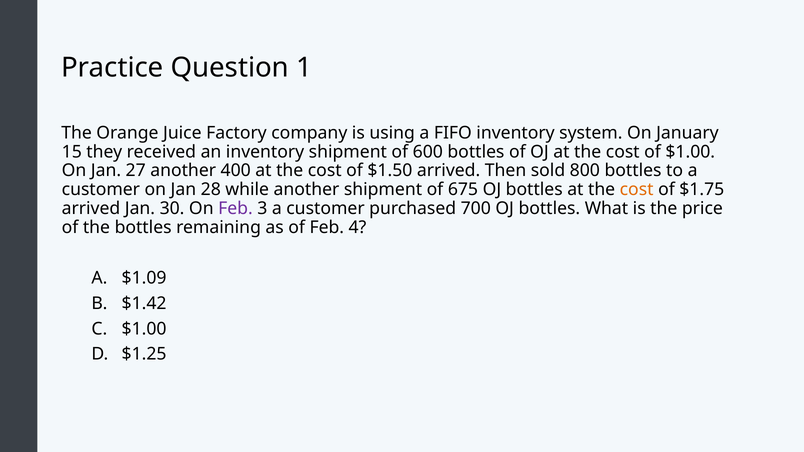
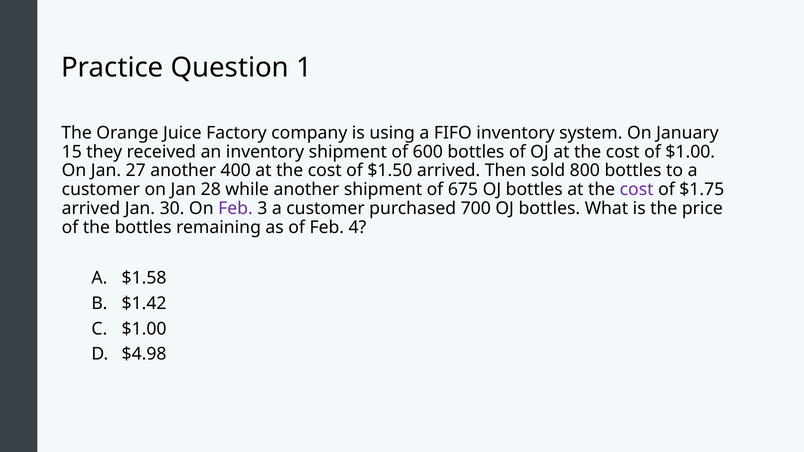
cost at (637, 190) colour: orange -> purple
$1.09: $1.09 -> $1.58
$1.25: $1.25 -> $4.98
